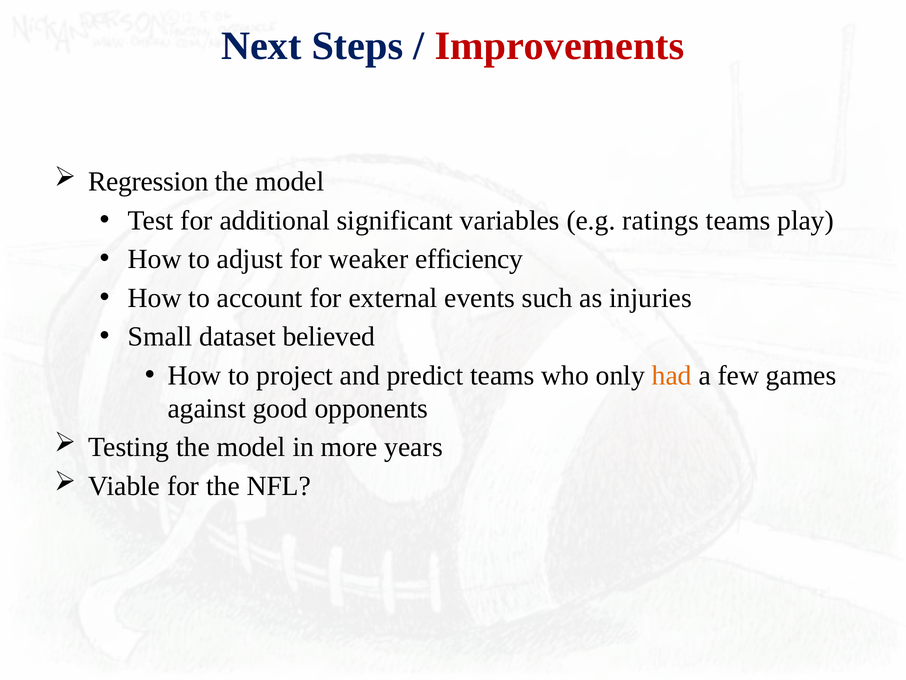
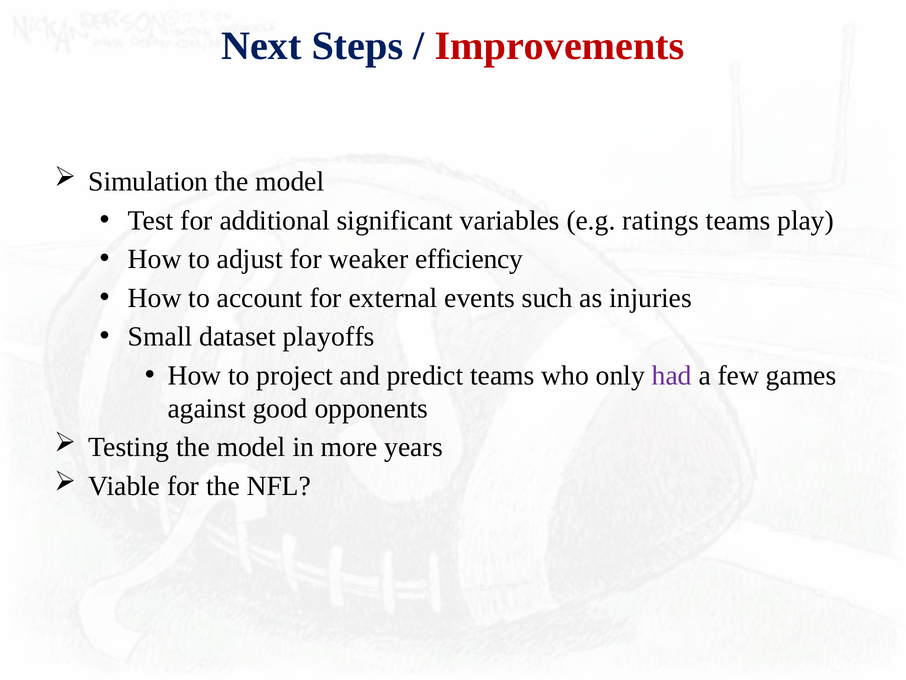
Regression: Regression -> Simulation
believed: believed -> playoffs
had colour: orange -> purple
